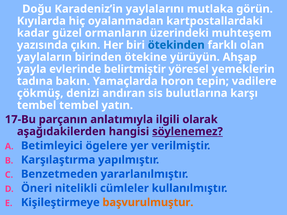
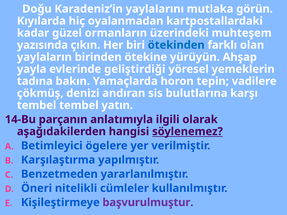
belirtmiştir: belirtmiştir -> geliştirdiği
17-Bu: 17-Bu -> 14-Bu
başvurulmuştur colour: orange -> purple
